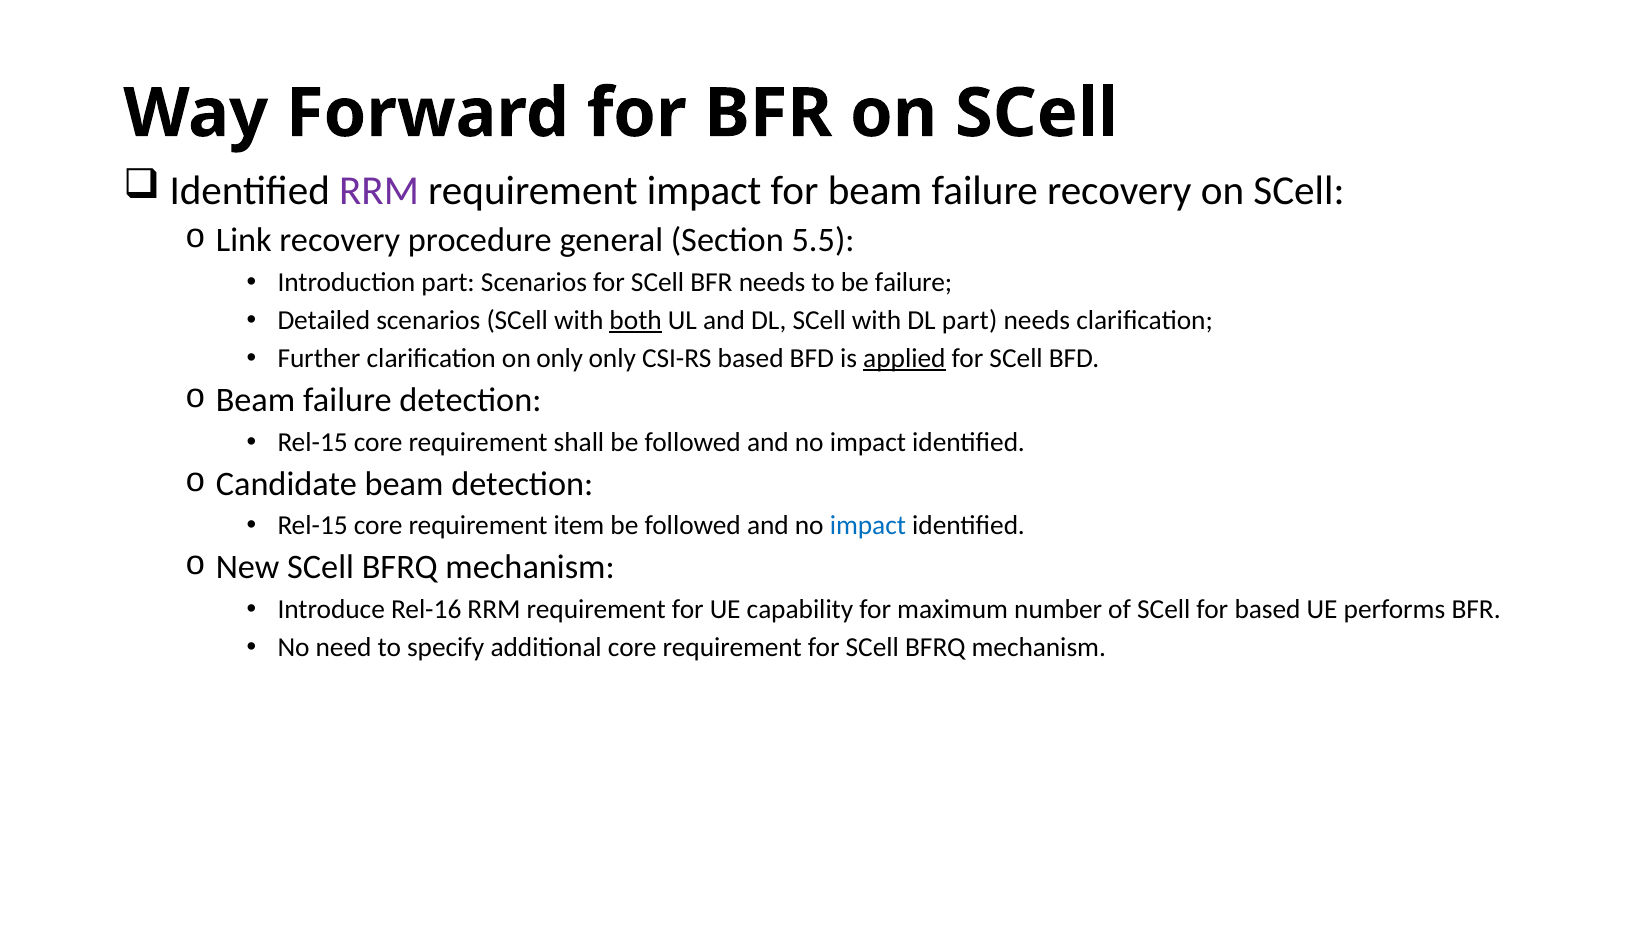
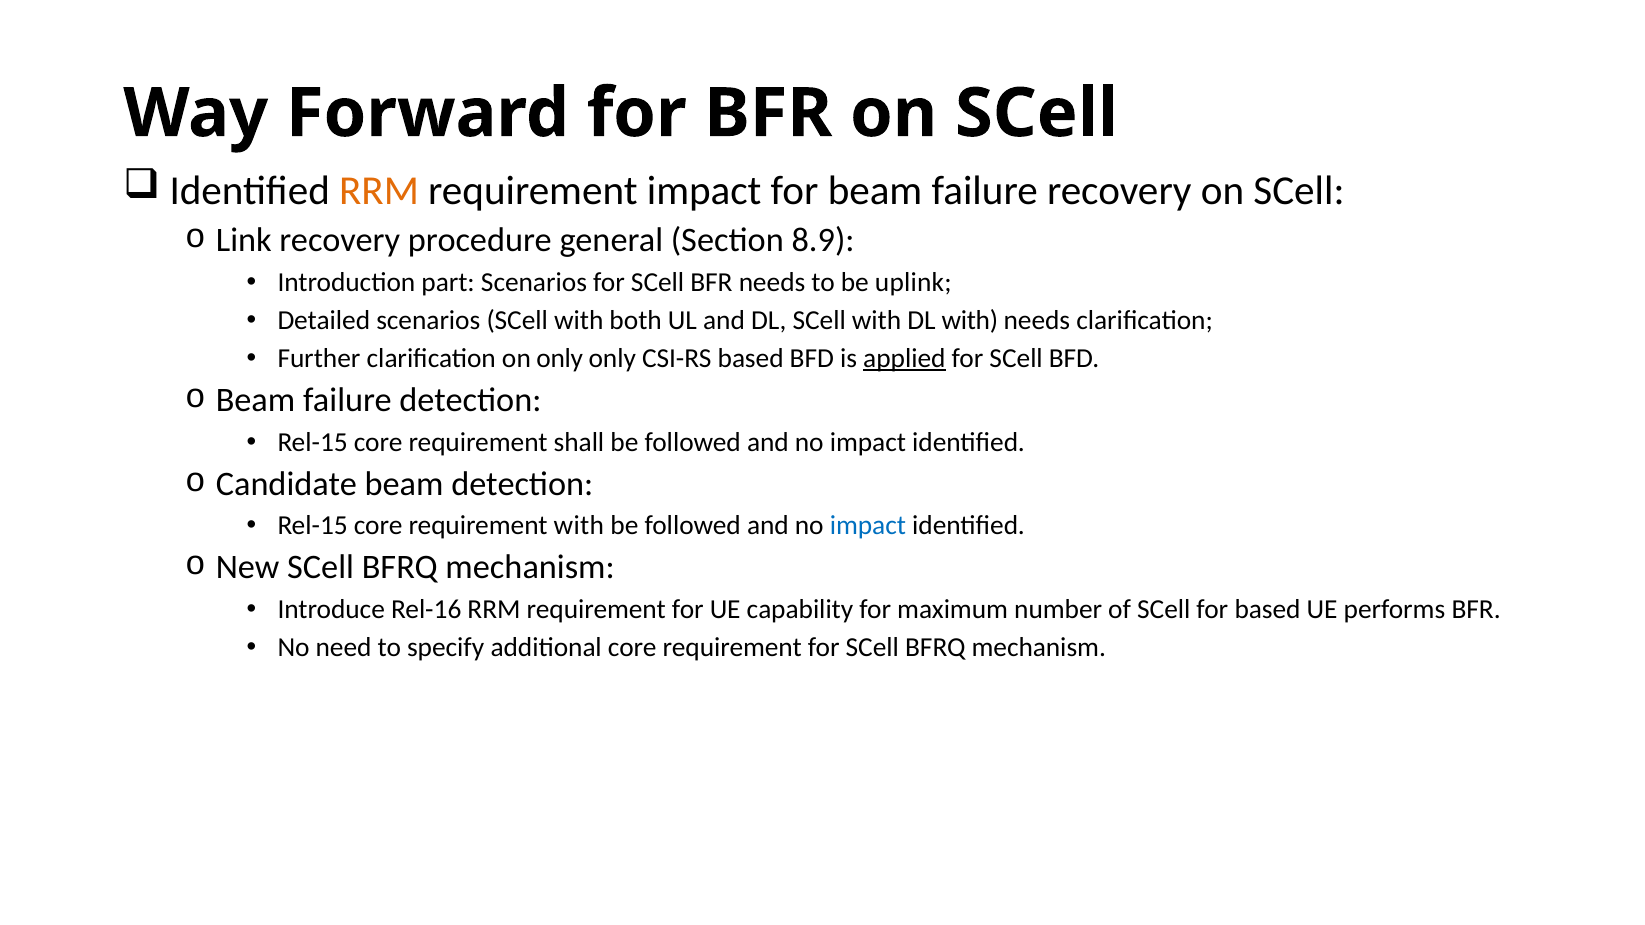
RRM at (379, 191) colour: purple -> orange
5.5: 5.5 -> 8.9
be failure: failure -> uplink
both underline: present -> none
DL part: part -> with
requirement item: item -> with
